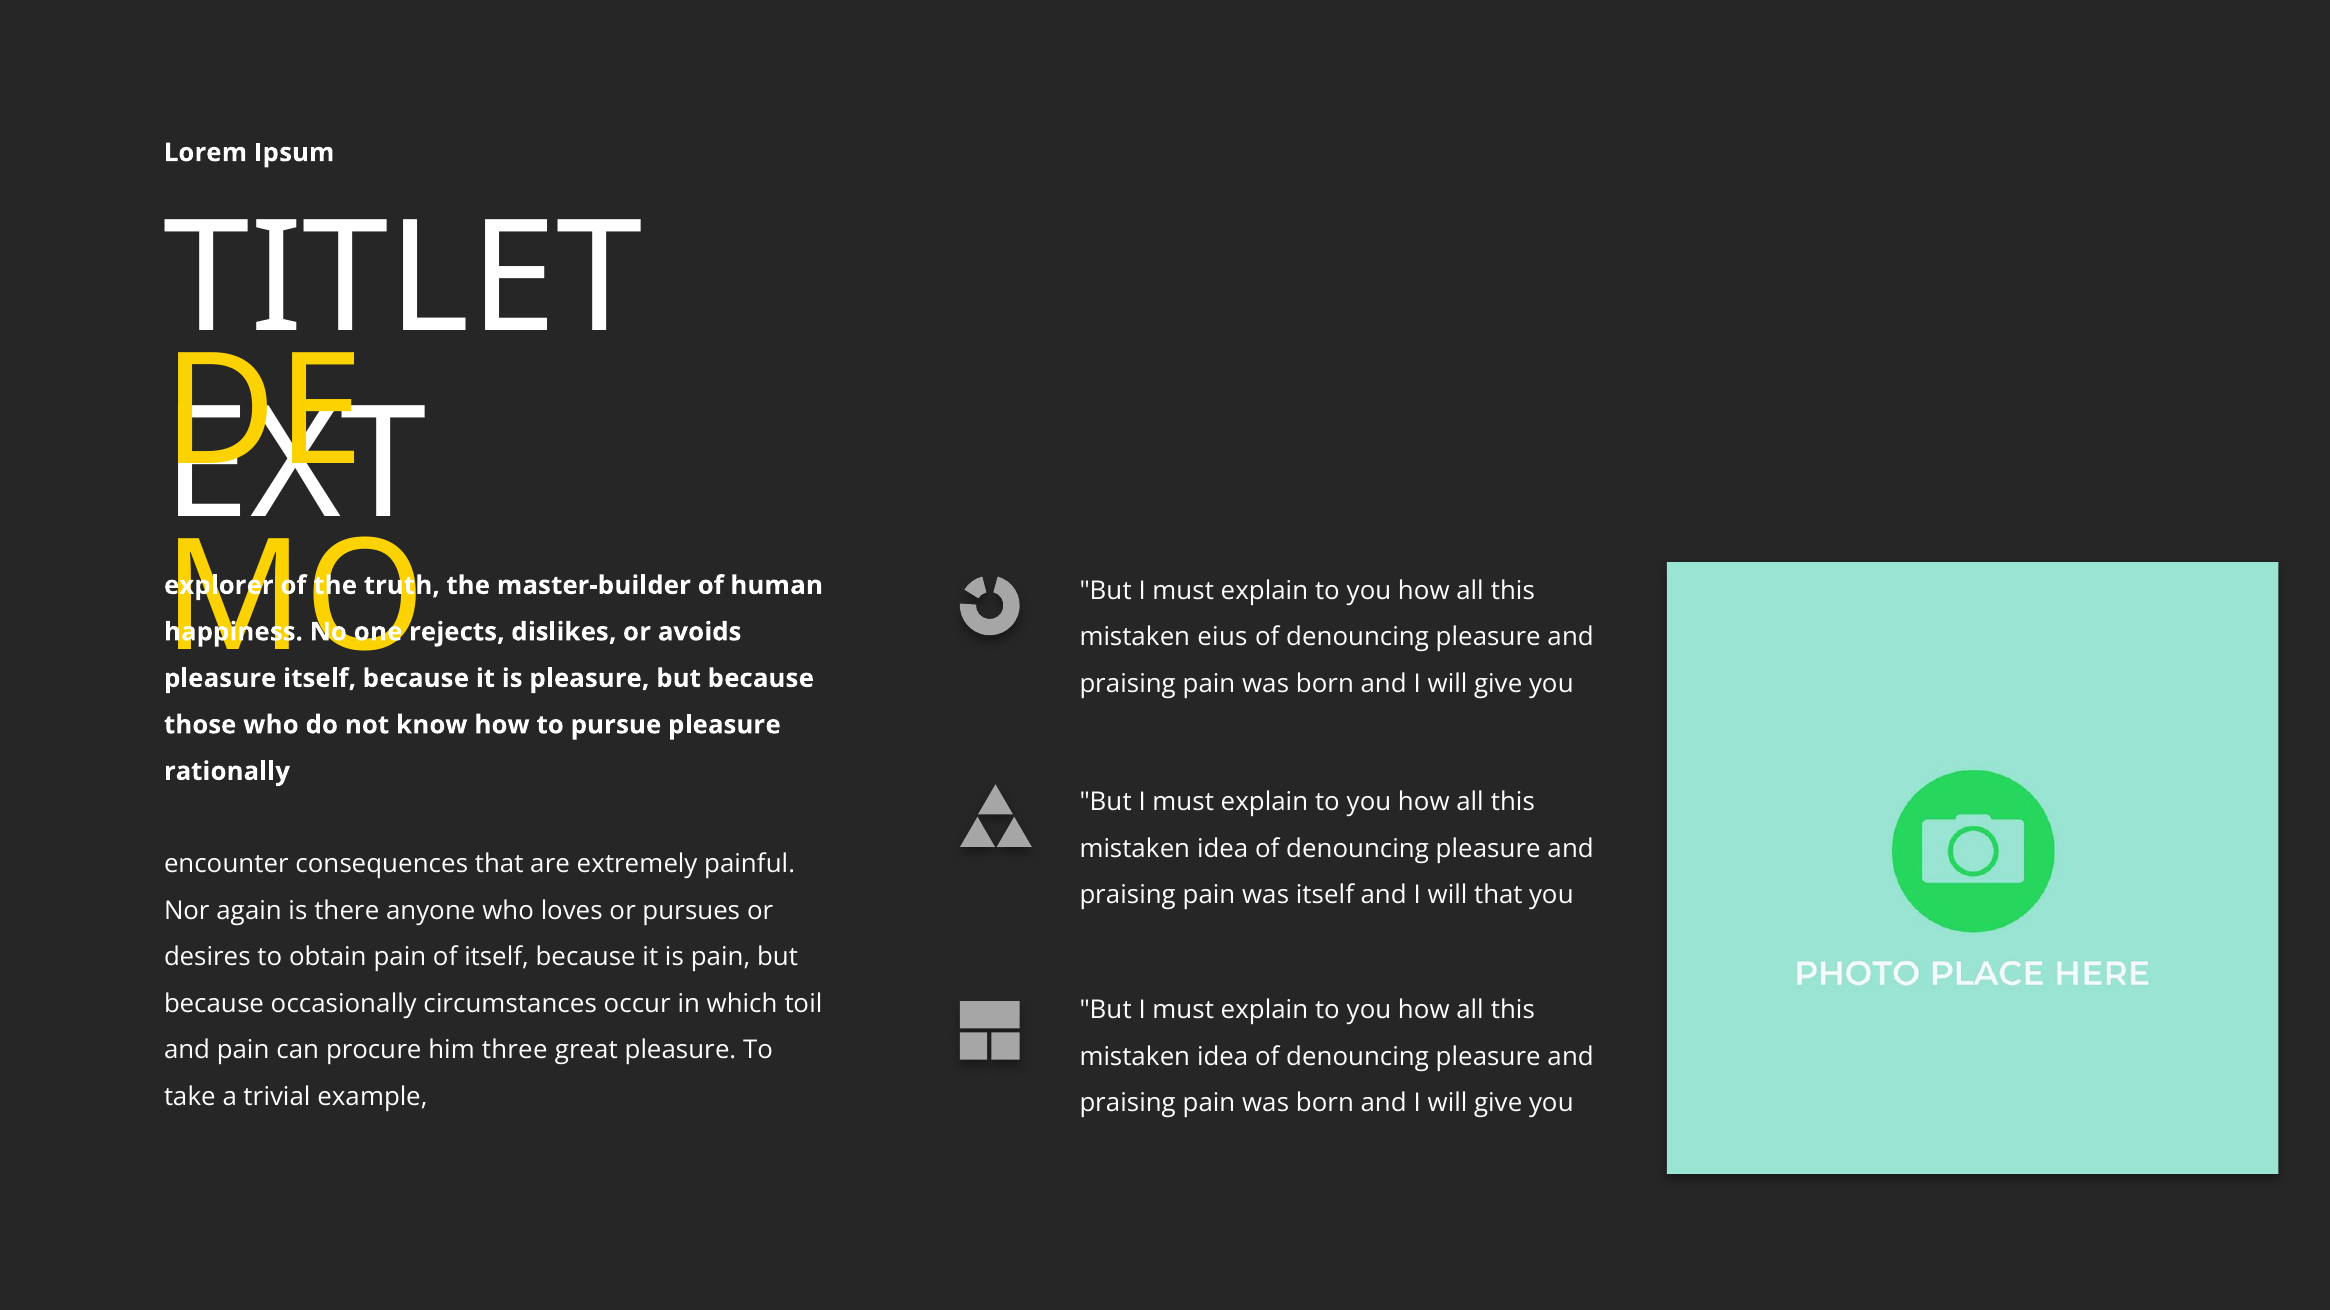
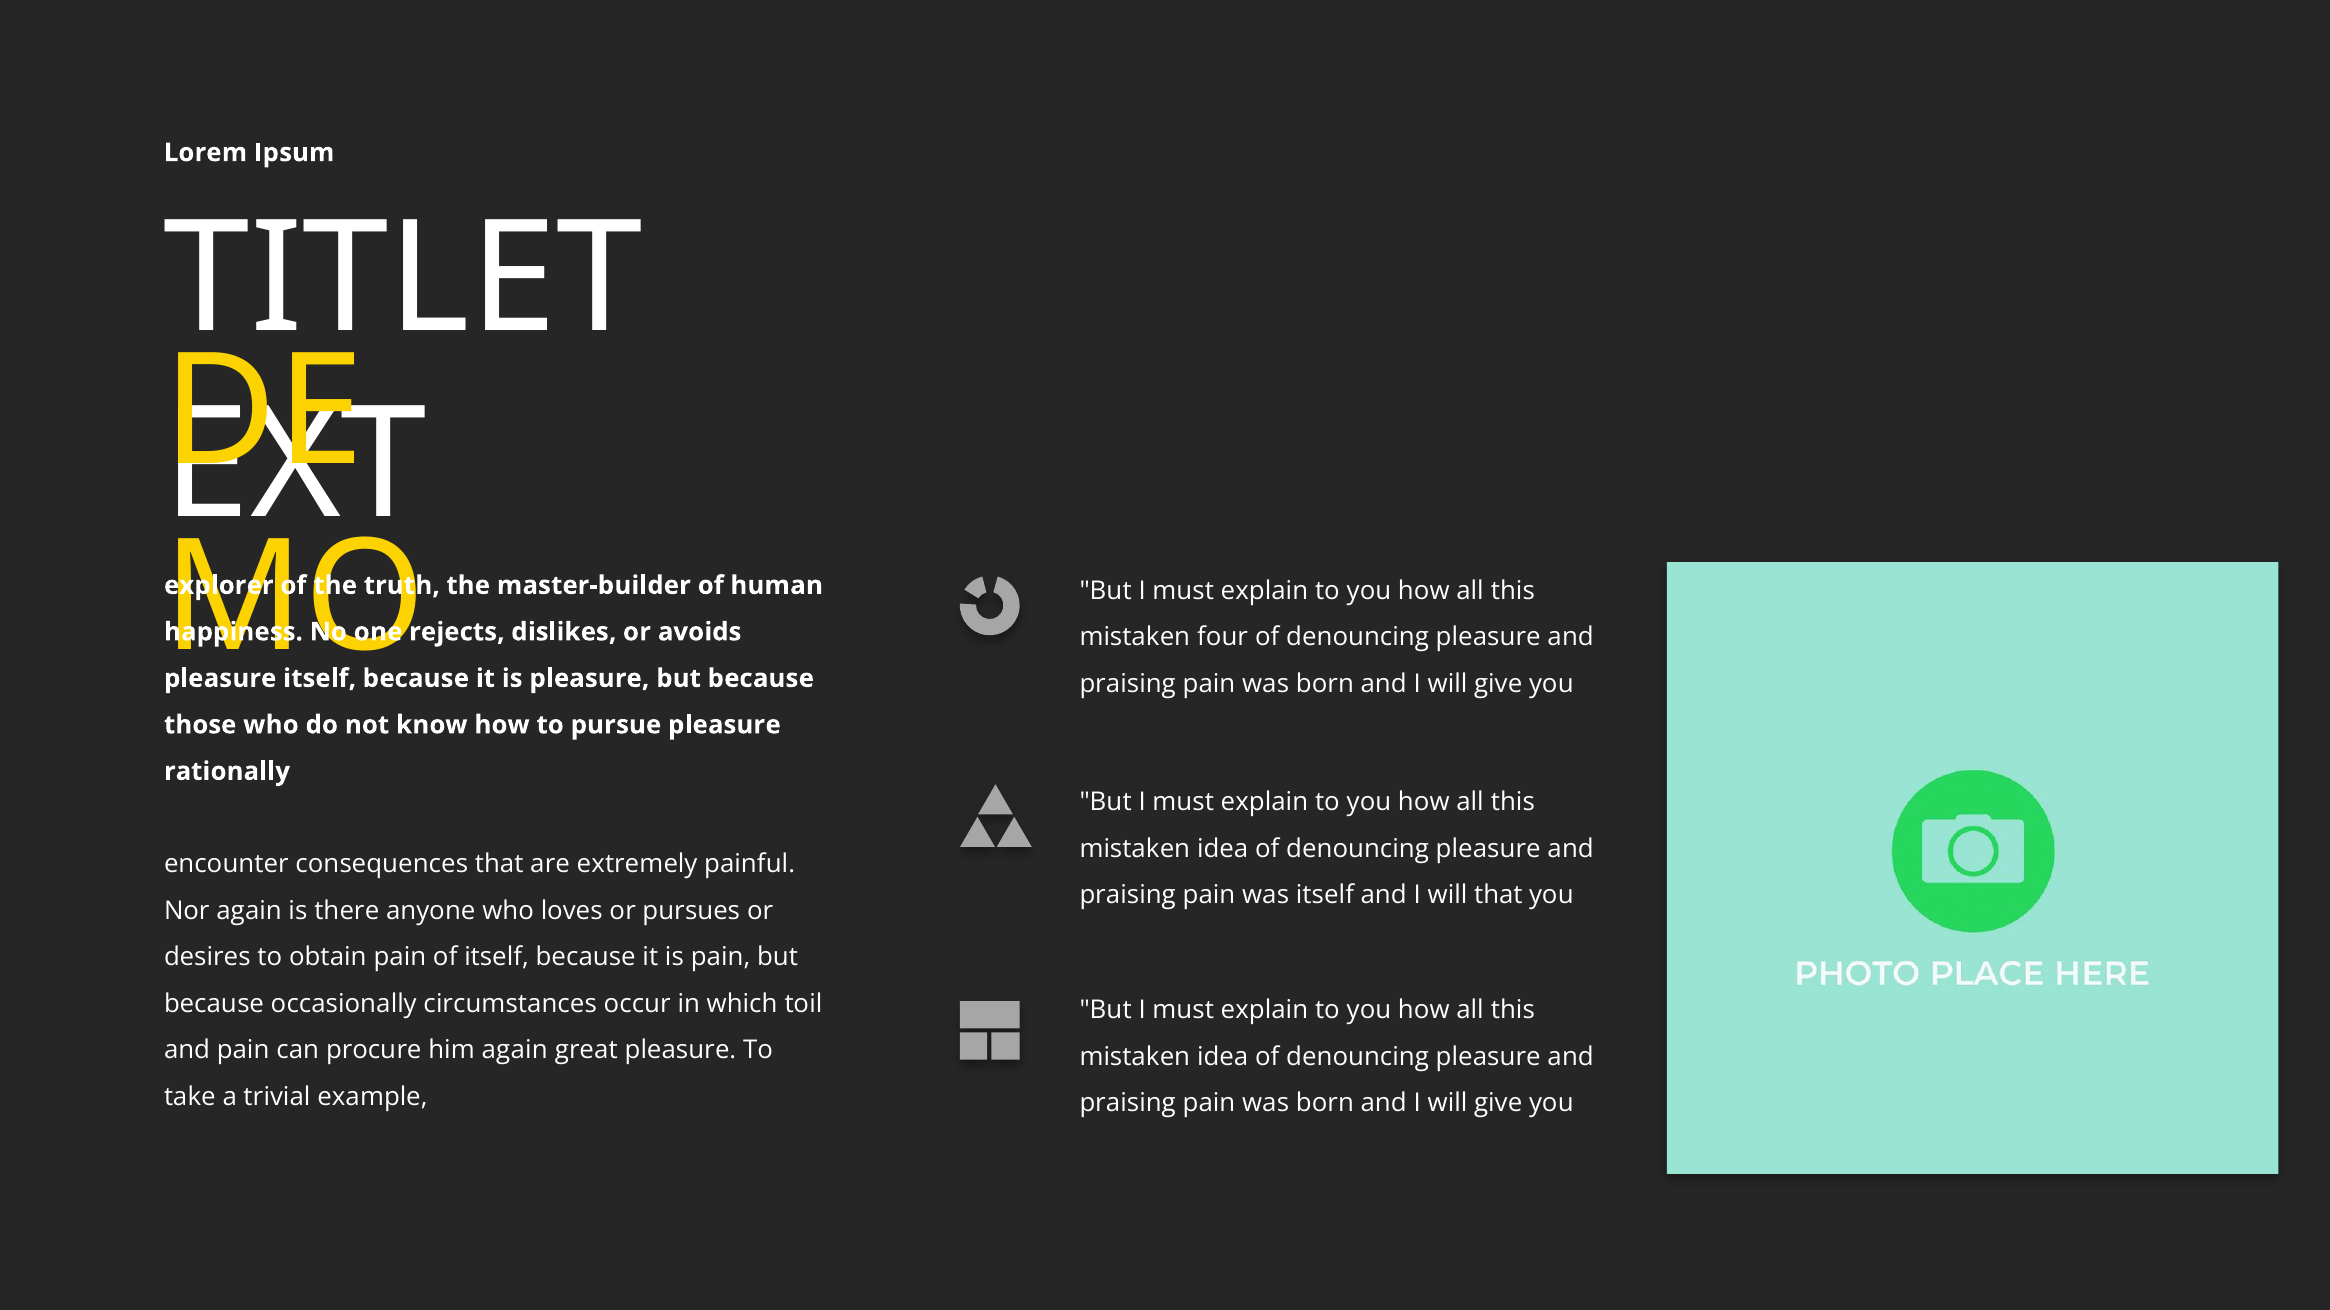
eius: eius -> four
him three: three -> again
